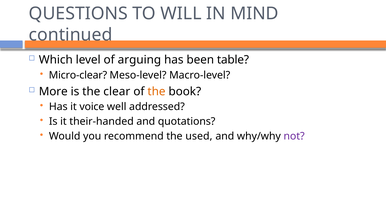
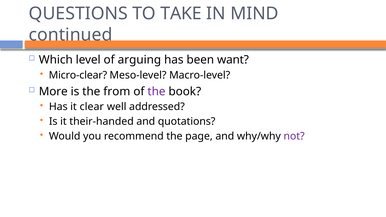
WILL: WILL -> TAKE
table: table -> want
clear: clear -> from
the at (156, 91) colour: orange -> purple
voice: voice -> clear
used: used -> page
